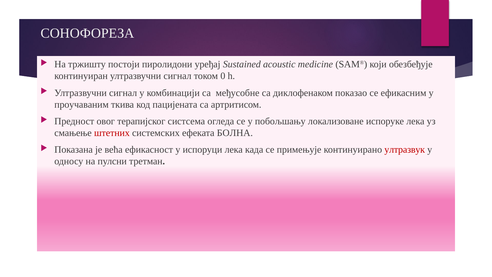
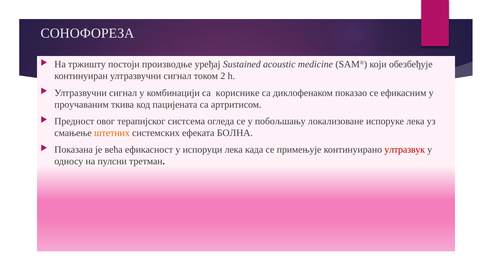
пиролидони: пиролидони -> производње
0: 0 -> 2
међусобне: међусобне -> кориснике
штетних colour: red -> orange
